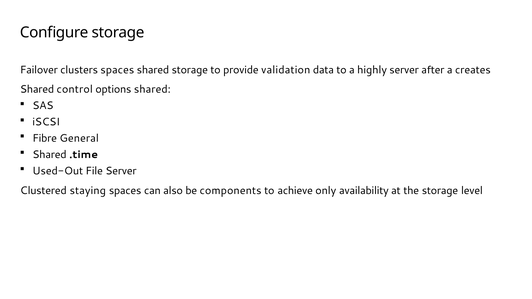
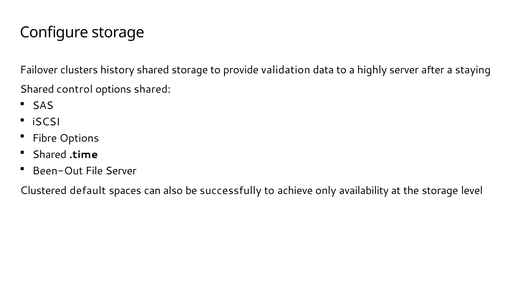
clusters spaces: spaces -> history
creates: creates -> staying
Fibre General: General -> Options
Used-Out: Used-Out -> Been-Out
staying: staying -> default
components: components -> successfully
